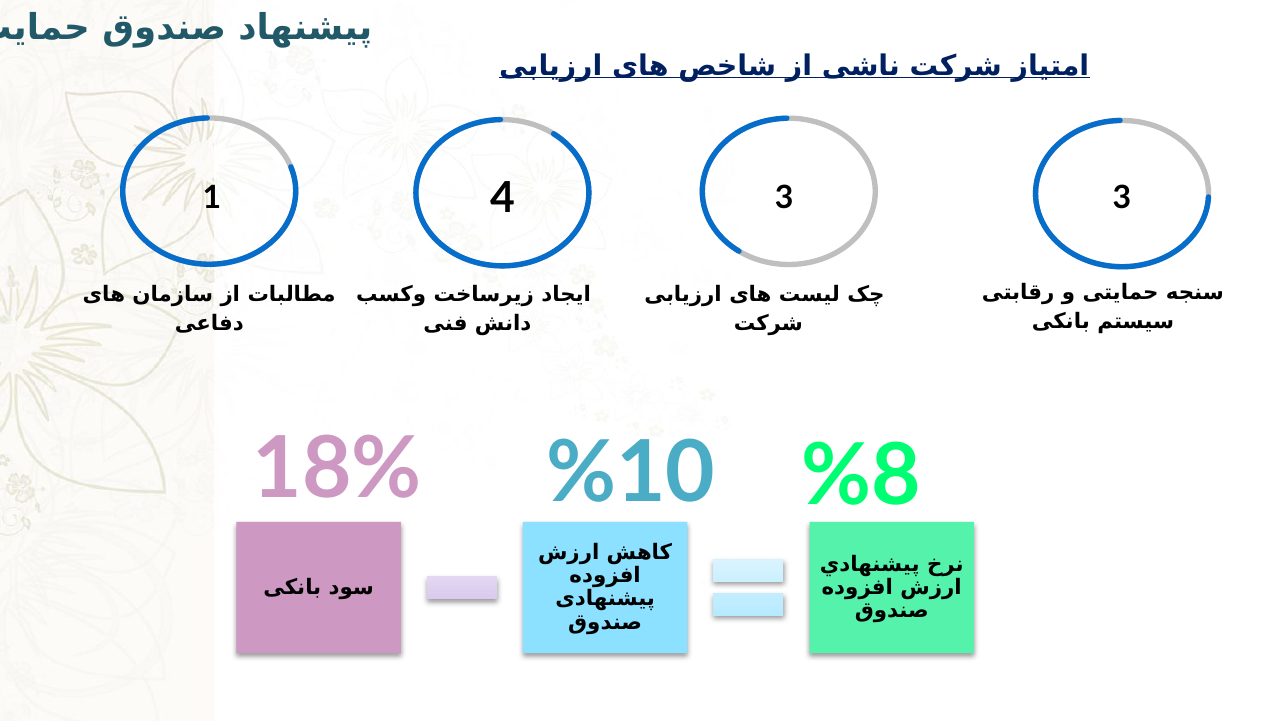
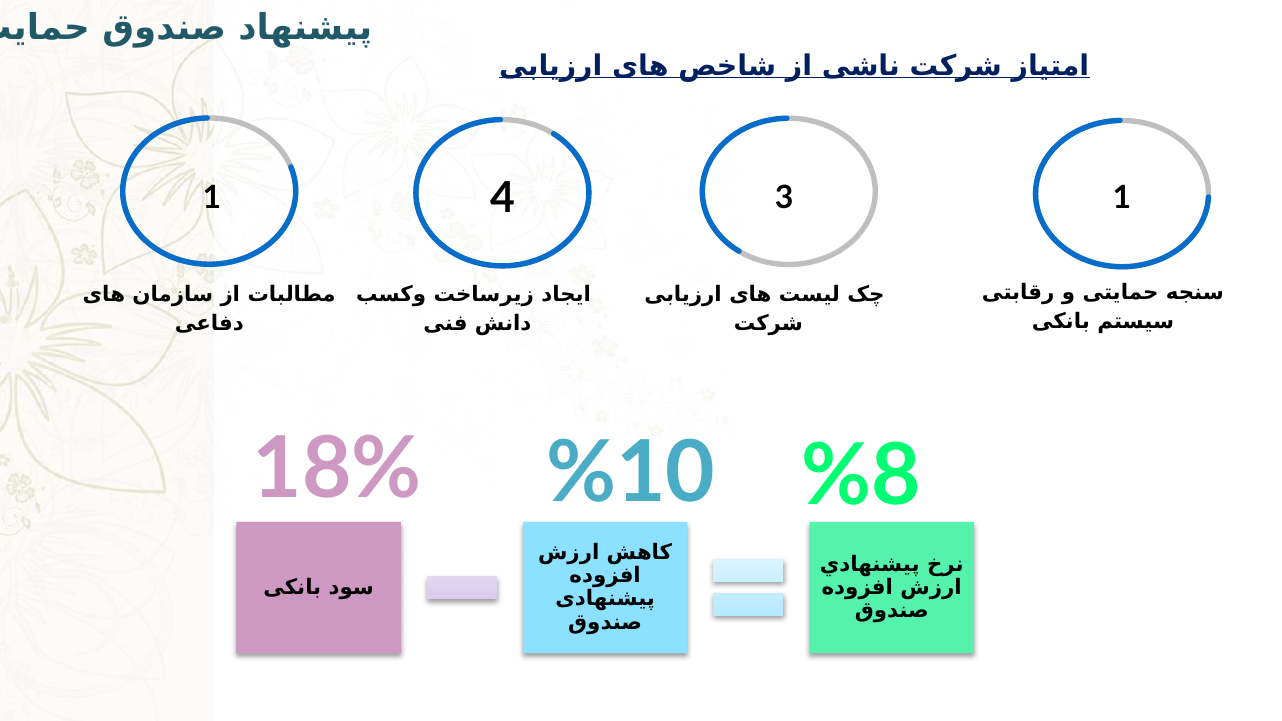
1 3: 3 -> 1
